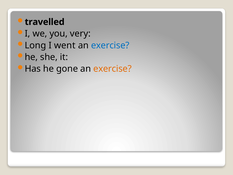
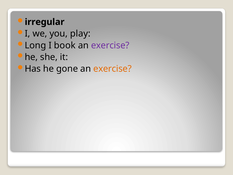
travelled: travelled -> irregular
very: very -> play
went: went -> book
exercise at (110, 45) colour: blue -> purple
